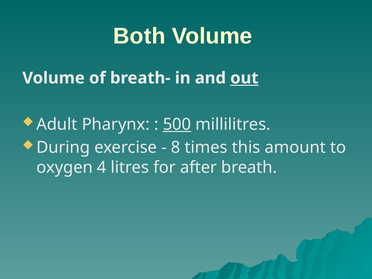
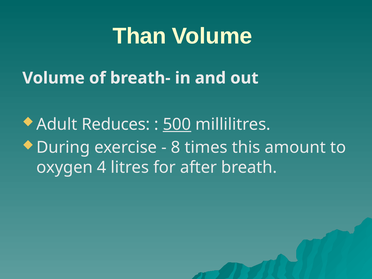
Both: Both -> Than
out underline: present -> none
Pharynx: Pharynx -> Reduces
